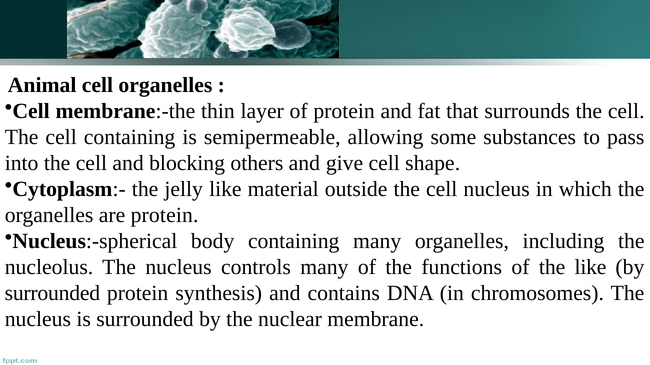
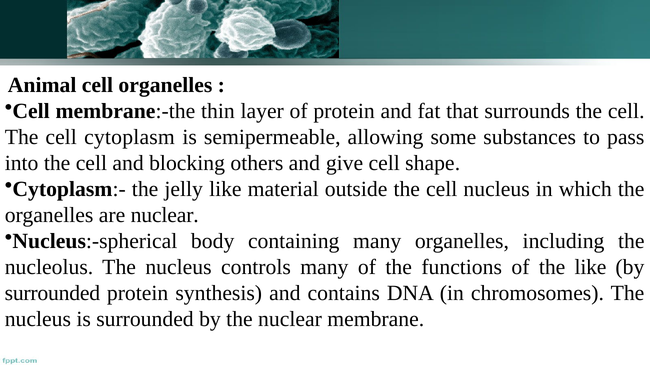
cell containing: containing -> cytoplasm
are protein: protein -> nuclear
